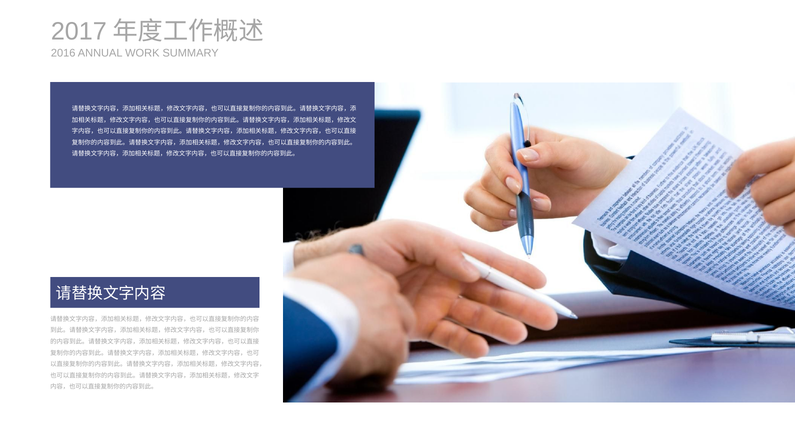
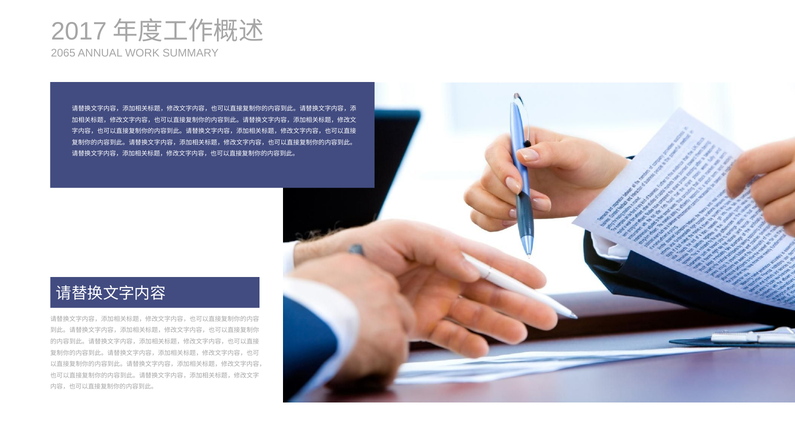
2016: 2016 -> 2065
